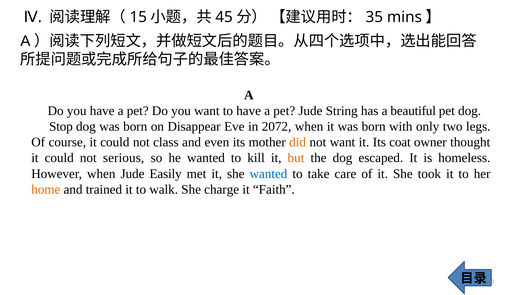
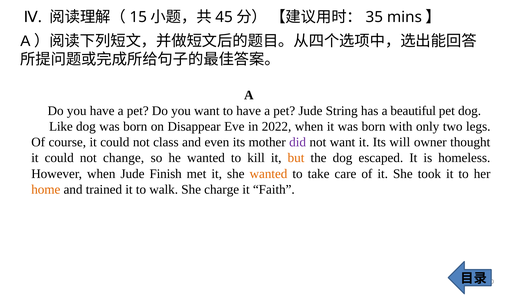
Stop: Stop -> Like
2072: 2072 -> 2022
did colour: orange -> purple
coat: coat -> will
serious: serious -> change
Easily: Easily -> Finish
wanted at (268, 174) colour: blue -> orange
